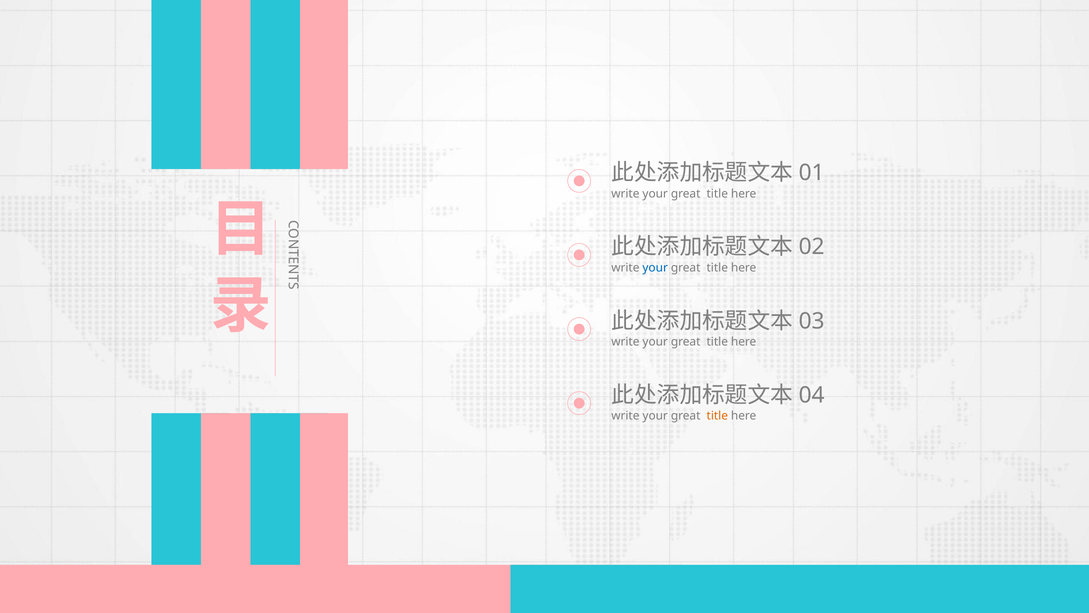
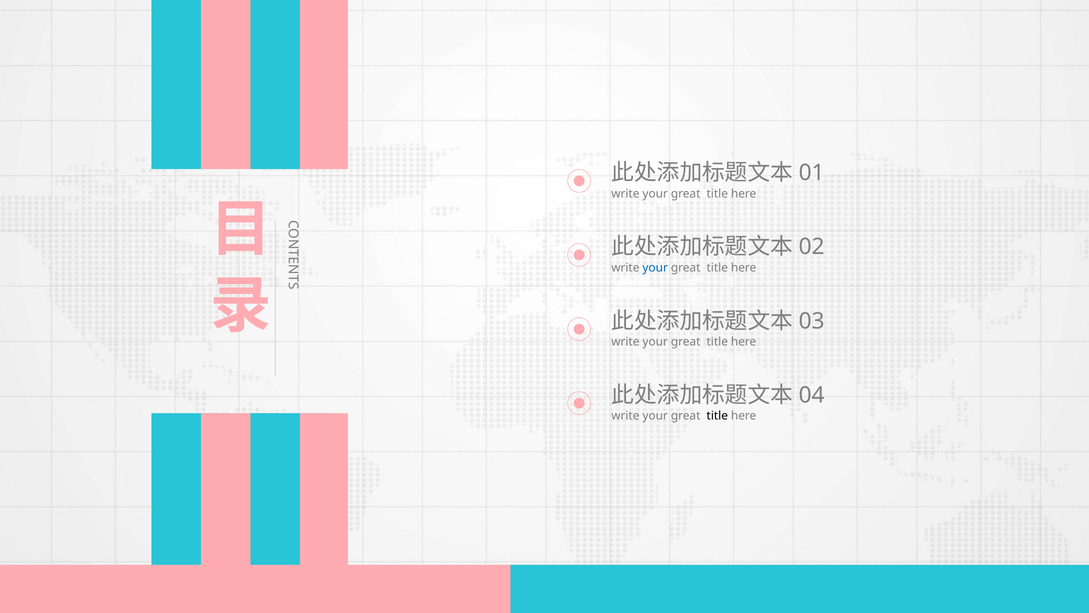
title at (717, 416) colour: orange -> black
